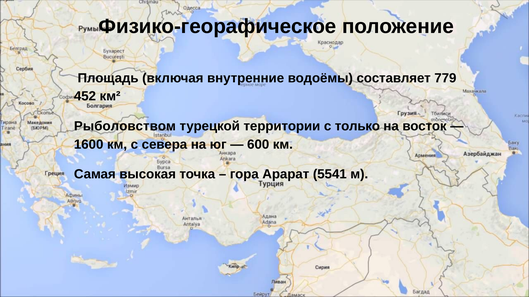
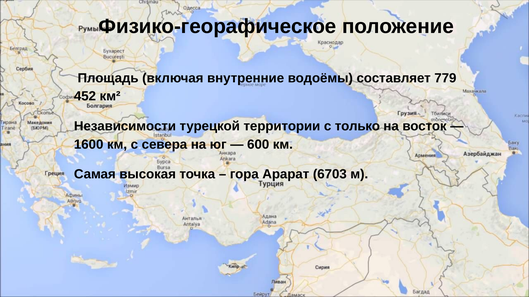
Рыболовством: Рыболовством -> Независимости
5541: 5541 -> 6703
